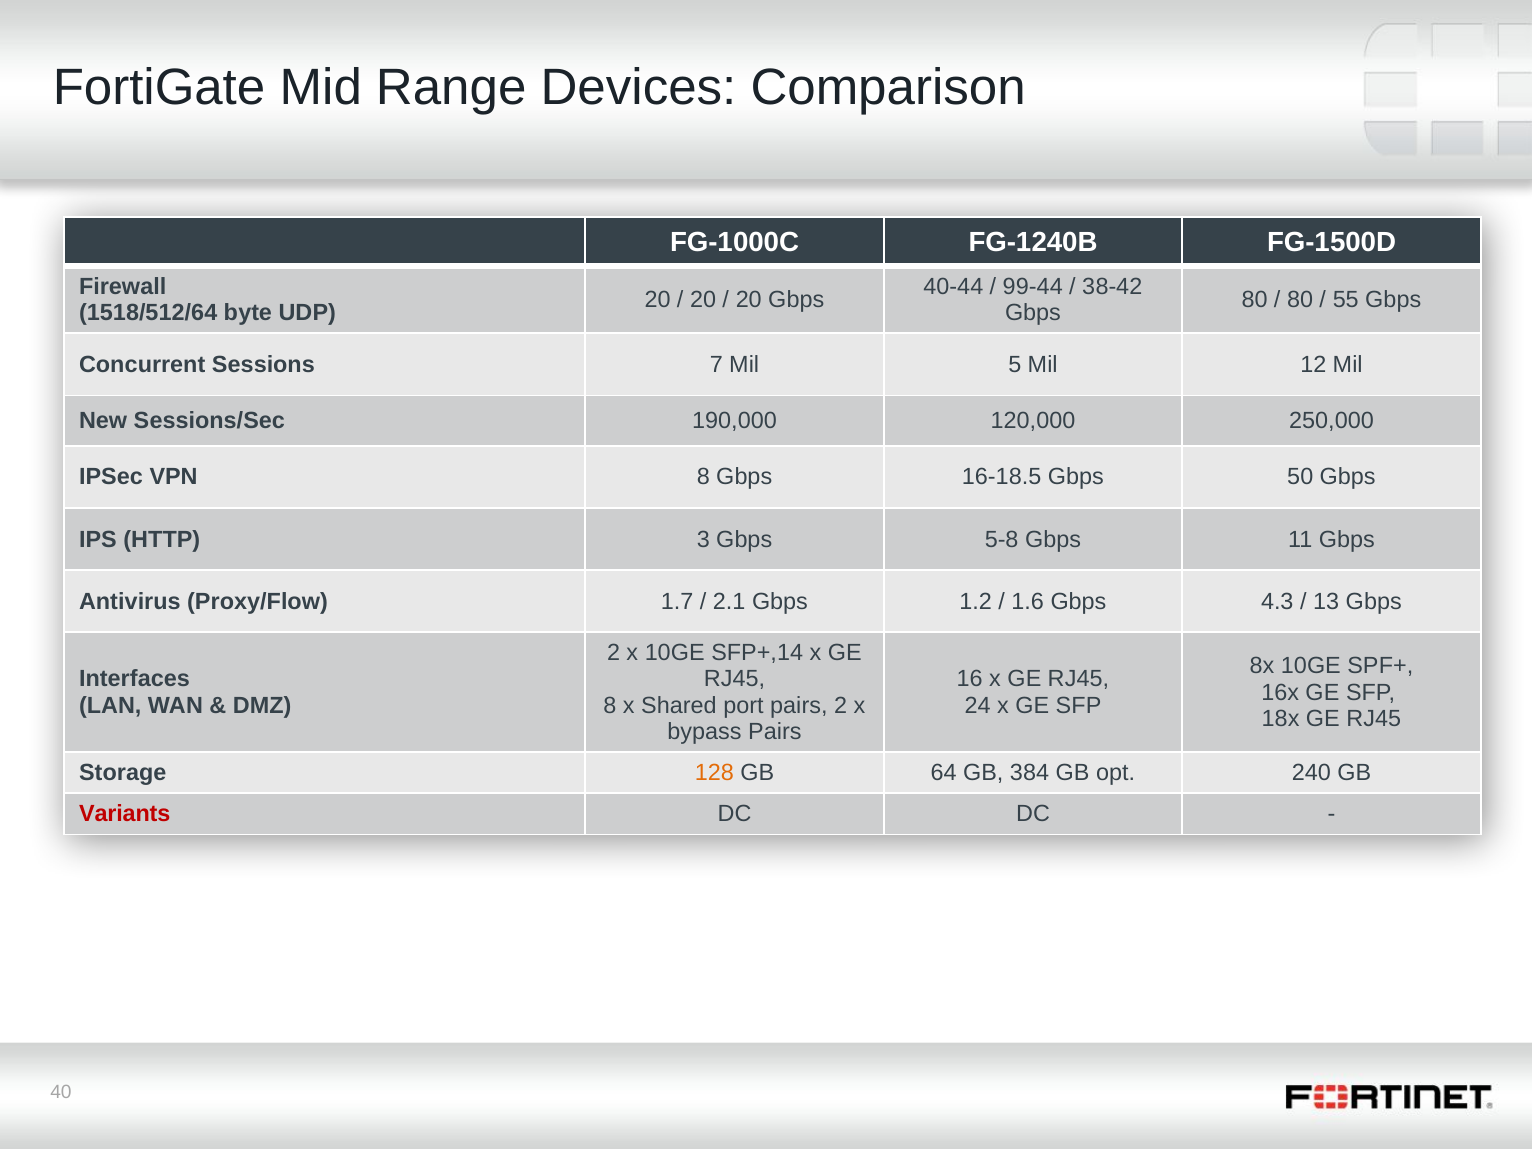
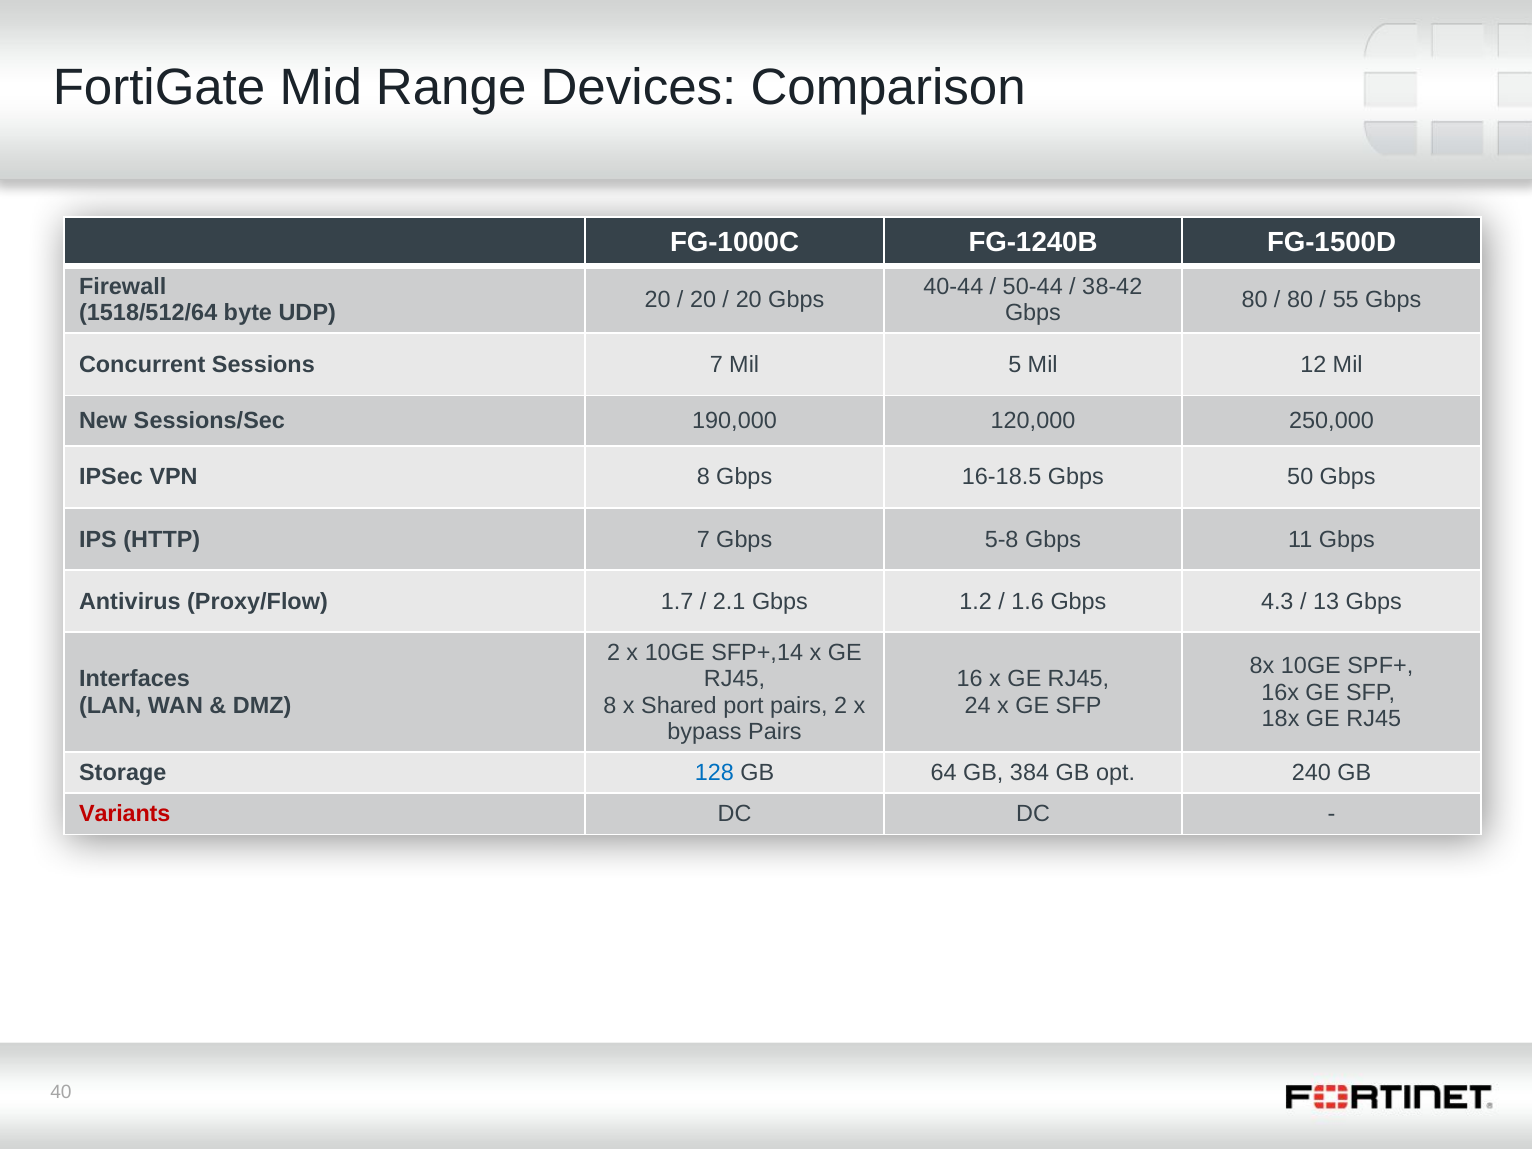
99-44: 99-44 -> 50-44
HTTP 3: 3 -> 7
128 colour: orange -> blue
